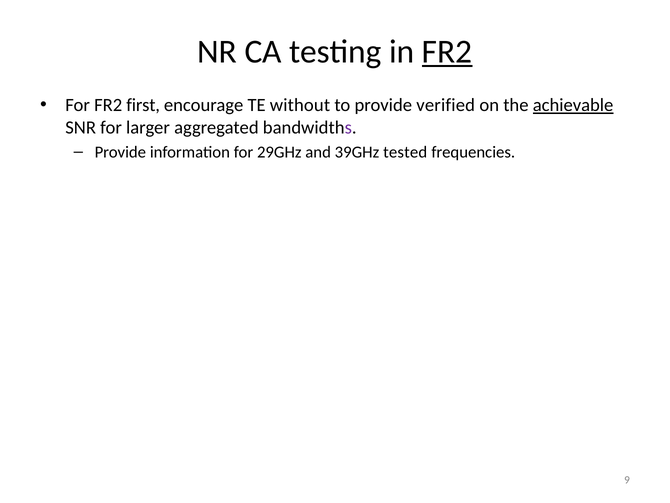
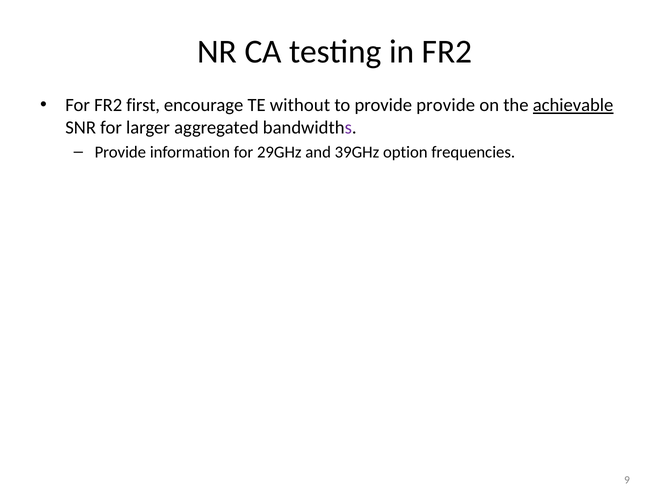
FR2 at (447, 51) underline: present -> none
provide verified: verified -> provide
tested: tested -> option
